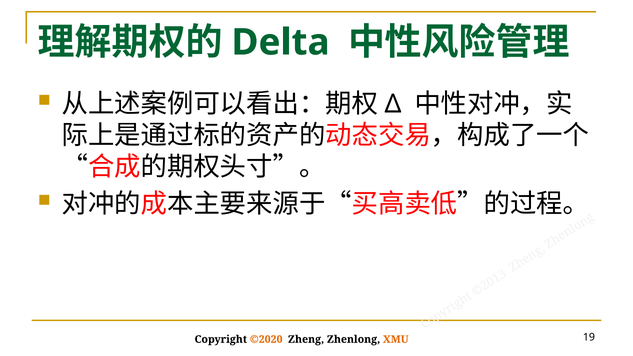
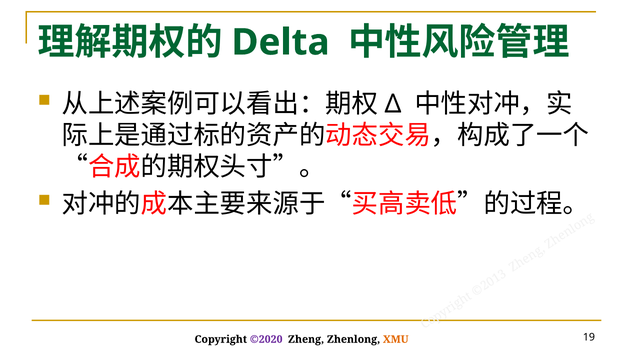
©2020 colour: orange -> purple
